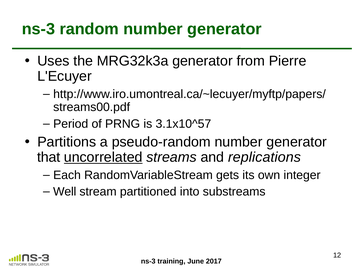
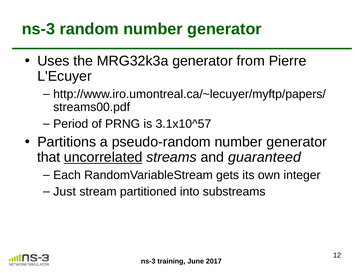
replications: replications -> guaranteed
Well: Well -> Just
